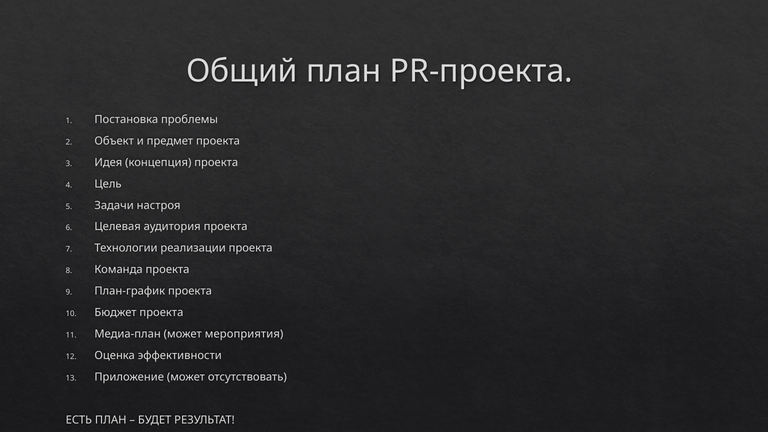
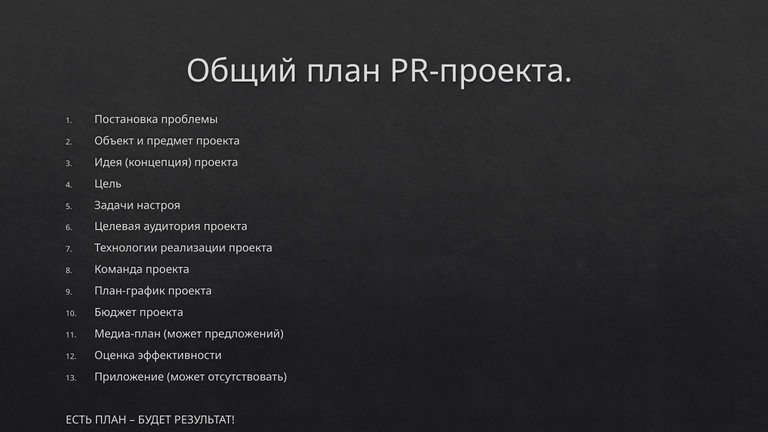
мероприятия: мероприятия -> предложений
